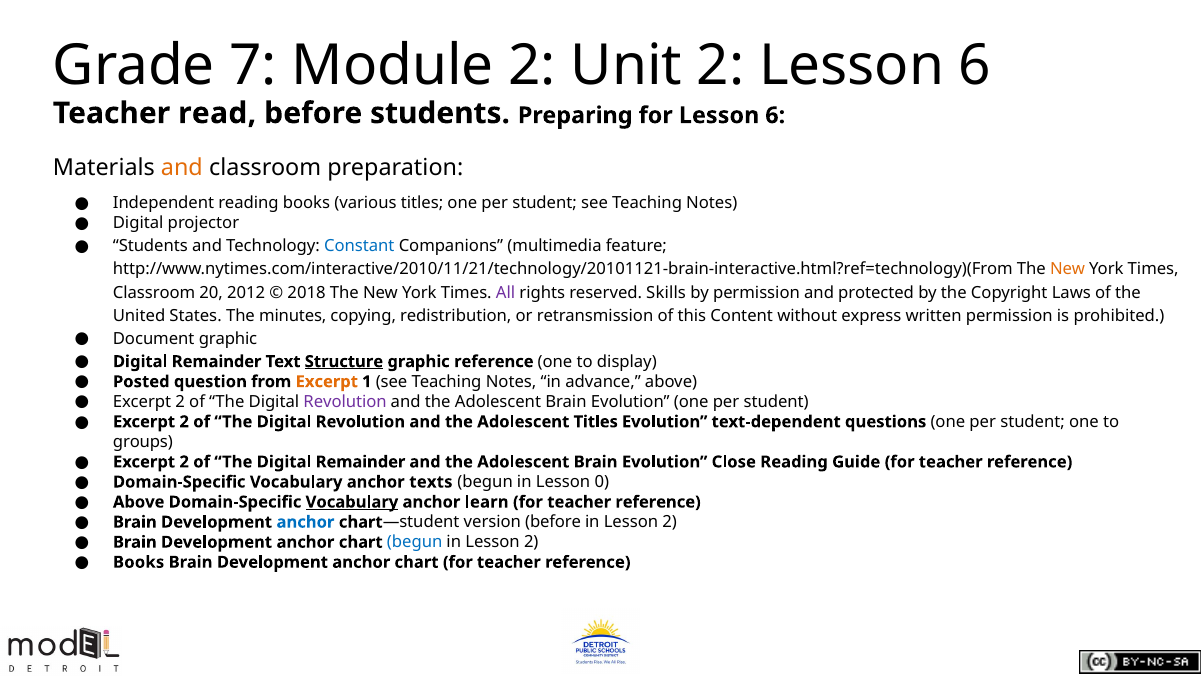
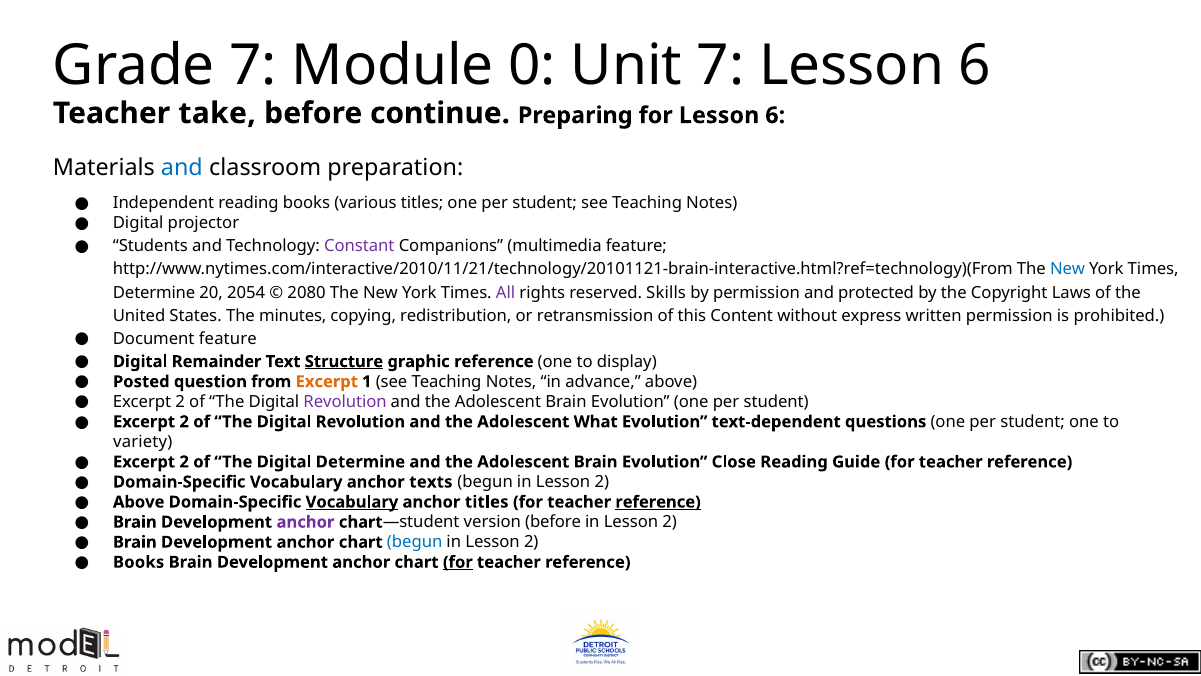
Module 2: 2 -> 0
Unit 2: 2 -> 7
read: read -> take
before students: students -> continue
and at (182, 167) colour: orange -> blue
Constant colour: blue -> purple
New at (1067, 269) colour: orange -> blue
Classroom at (154, 292): Classroom -> Determine
2012: 2012 -> 2054
2018: 2018 -> 2080
Document graphic: graphic -> feature
Adolescent Titles: Titles -> What
groups: groups -> variety
The Digital Remainder: Remainder -> Determine
0 at (602, 482): 0 -> 2
anchor learn: learn -> titles
reference at (658, 502) underline: none -> present
anchor at (305, 522) colour: blue -> purple
for at (458, 562) underline: none -> present
